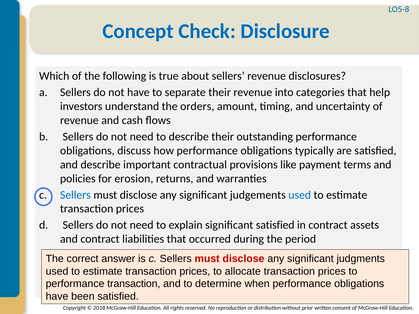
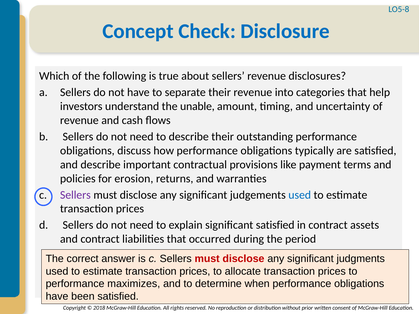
orders: orders -> unable
Sellers at (75, 195) colour: blue -> purple
performance transaction: transaction -> maximizes
